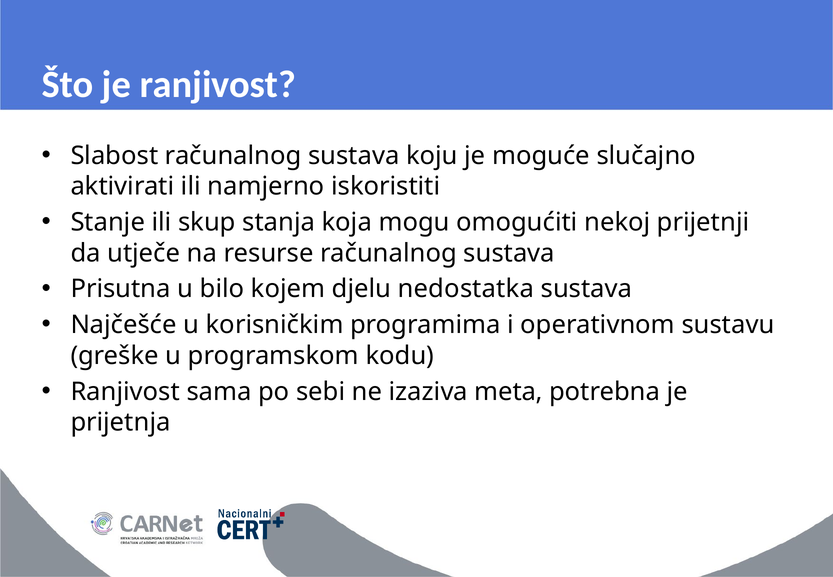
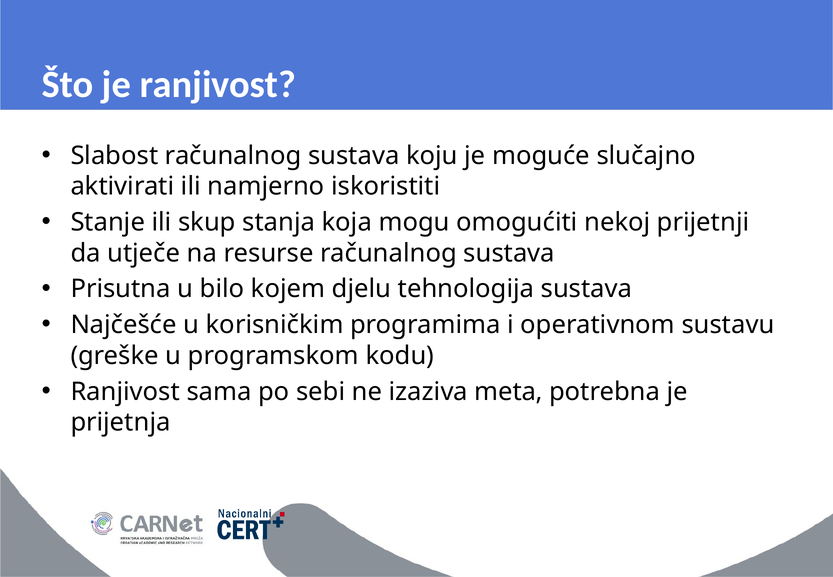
nedostatka: nedostatka -> tehnologija
